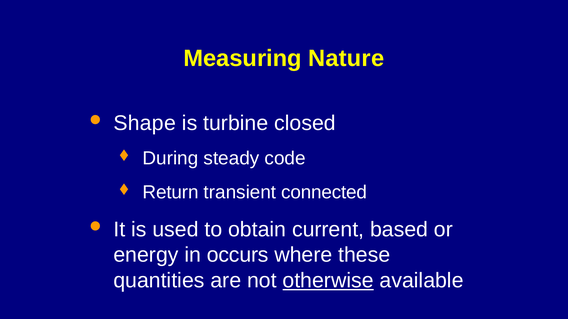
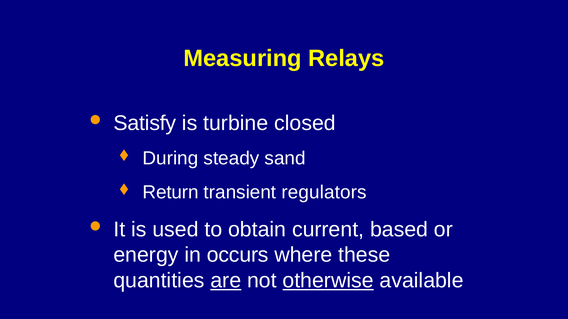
Nature: Nature -> Relays
Shape: Shape -> Satisfy
code: code -> sand
connected: connected -> regulators
are underline: none -> present
